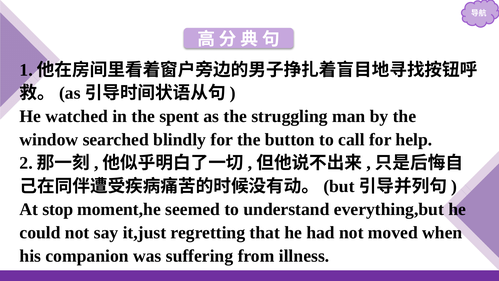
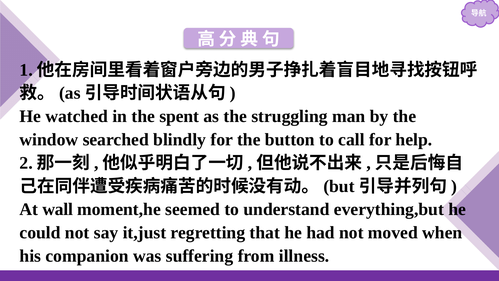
stop: stop -> wall
